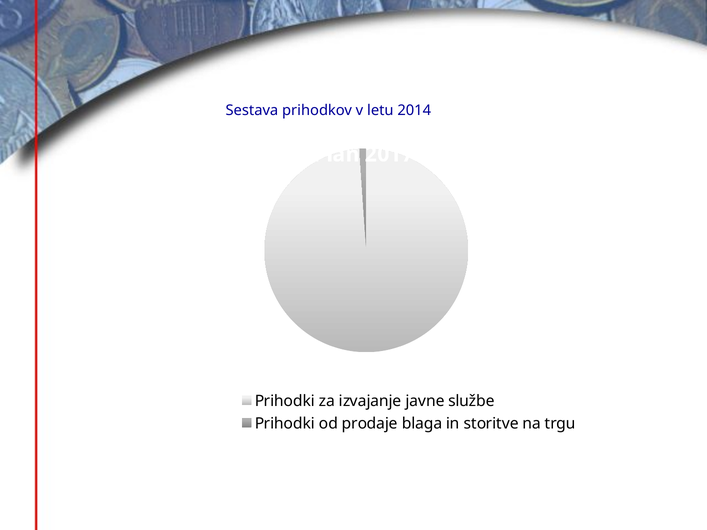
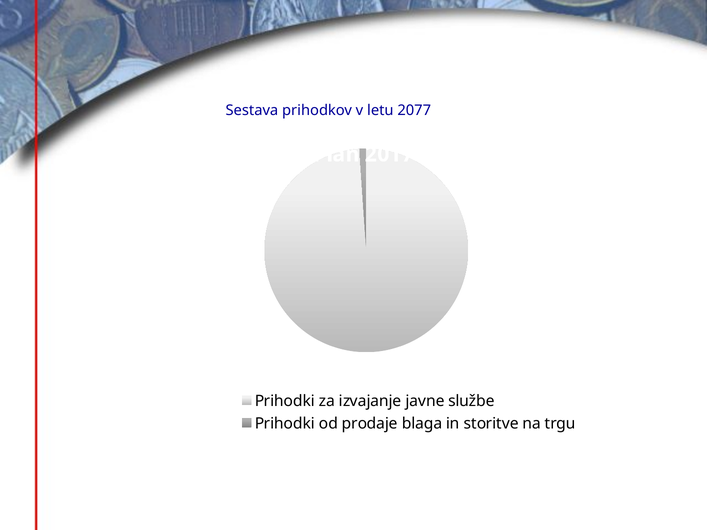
2014: 2014 -> 2077
